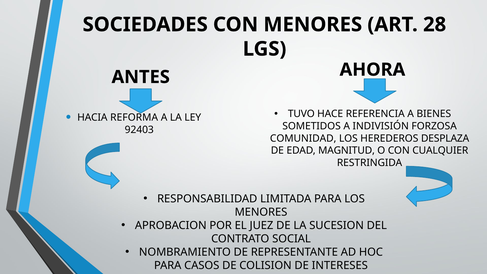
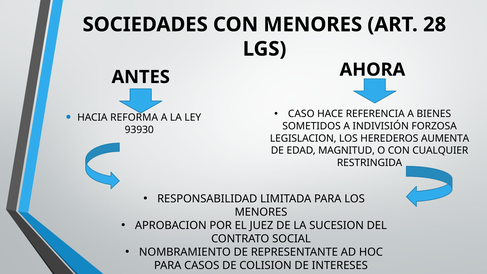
TUVO: TUVO -> CASO
92403: 92403 -> 93930
COMUNIDAD: COMUNIDAD -> LEGISLACION
DESPLAZA: DESPLAZA -> AUMENTA
